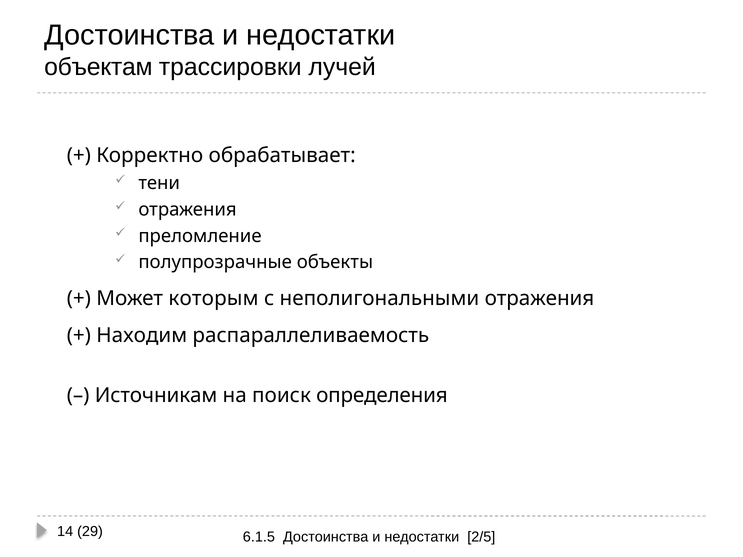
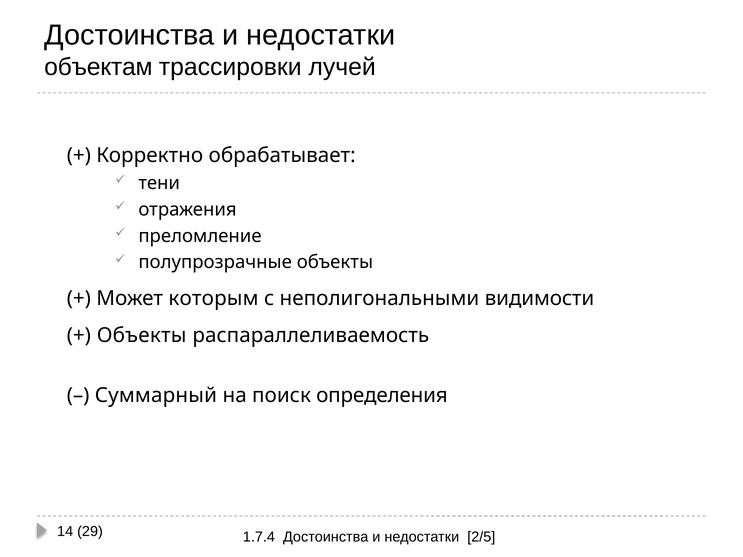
неполигональными отражения: отражения -> видимости
Находим at (142, 336): Находим -> Объекты
Источникам: Источникам -> Суммарный
6.1.5: 6.1.5 -> 1.7.4
